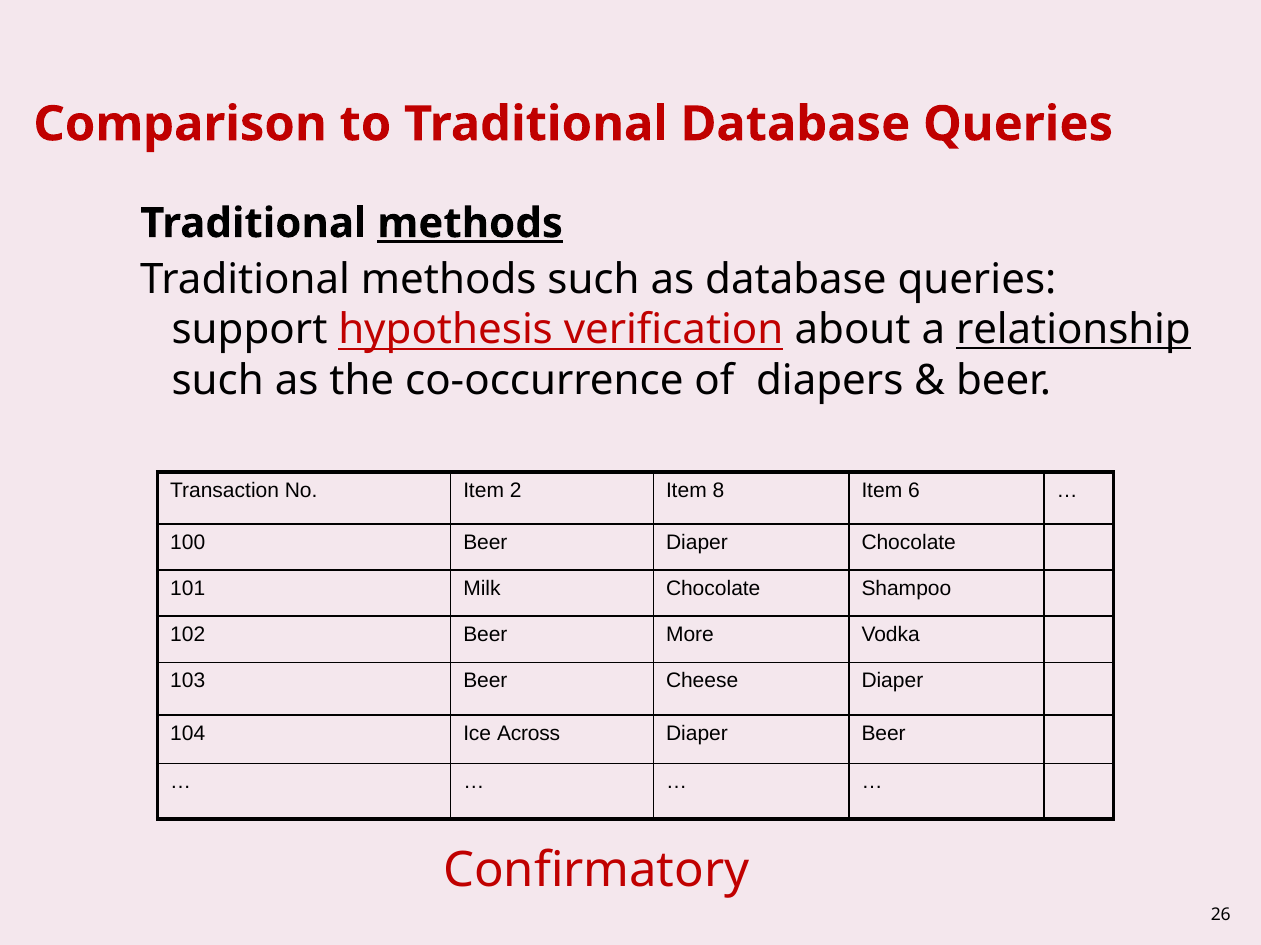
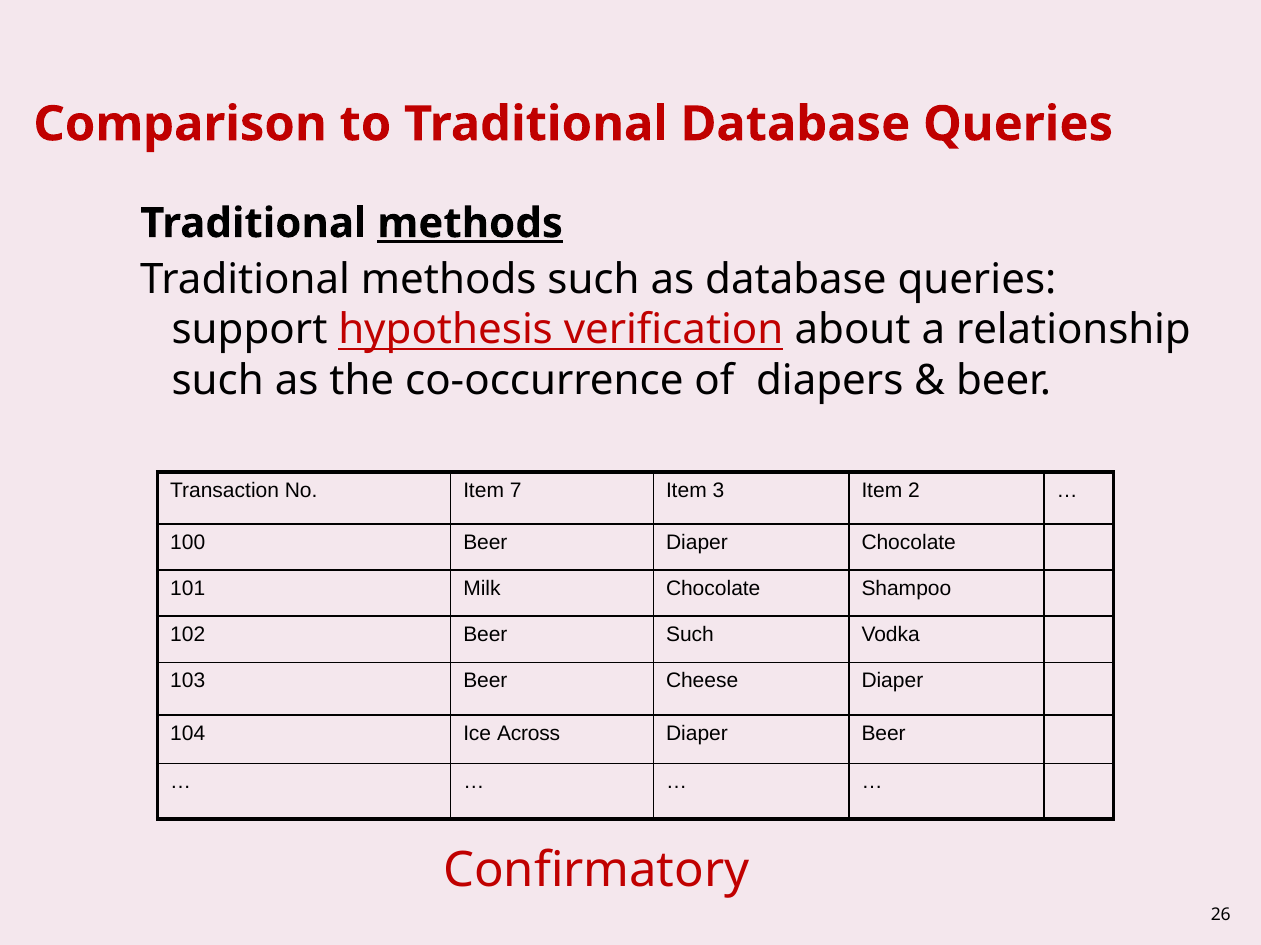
relationship underline: present -> none
2: 2 -> 7
8: 8 -> 3
6: 6 -> 2
Beer More: More -> Such
